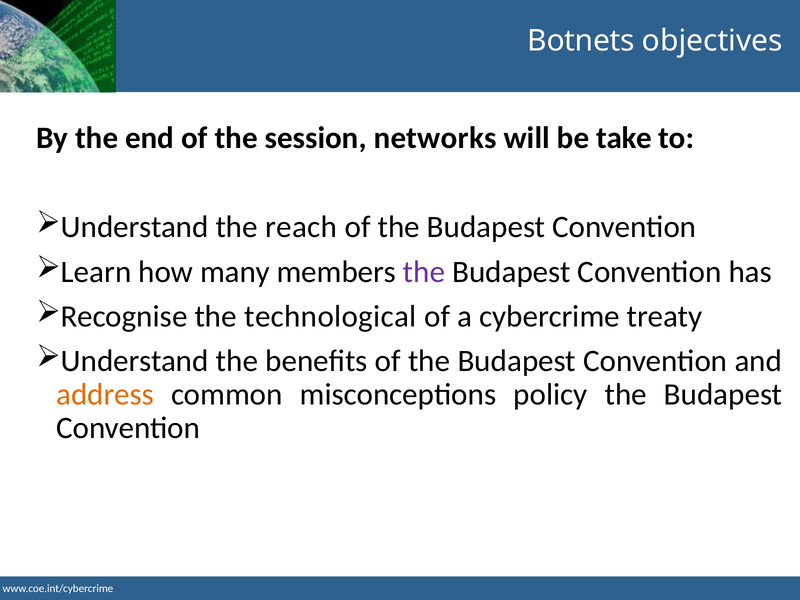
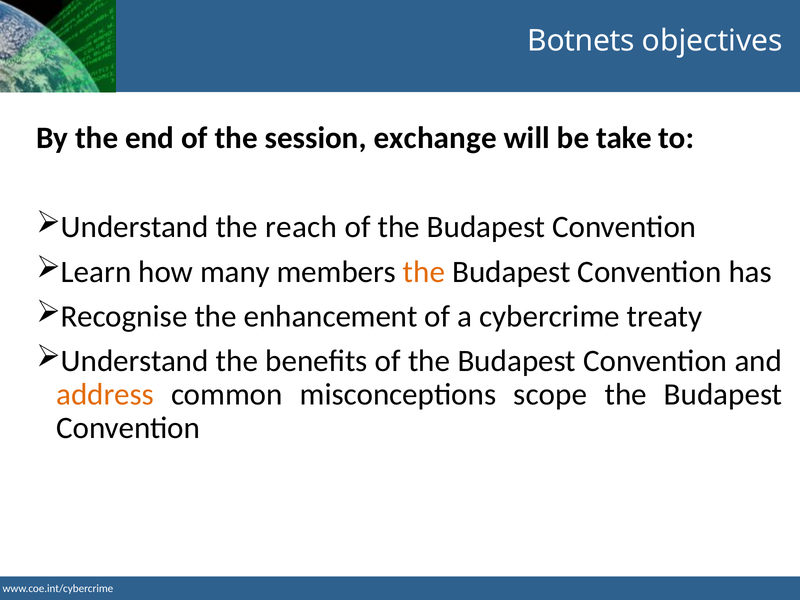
networks: networks -> exchange
the at (424, 272) colour: purple -> orange
technological: technological -> enhancement
policy: policy -> scope
